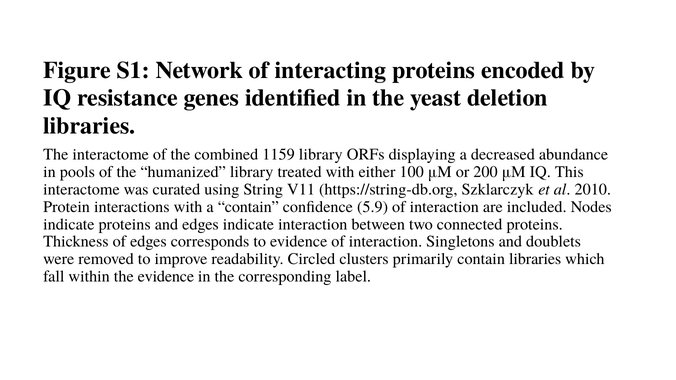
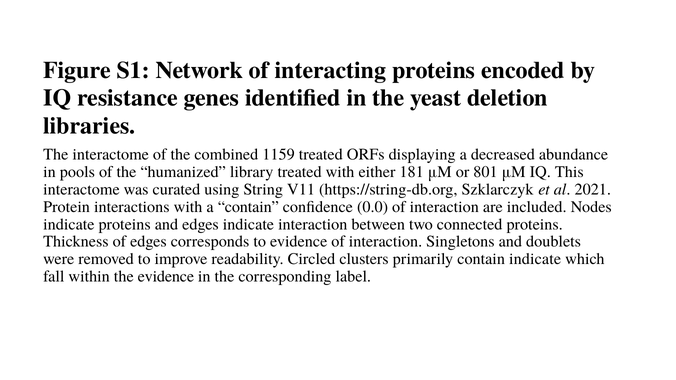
1159 library: library -> treated
100: 100 -> 181
200: 200 -> 801
2010: 2010 -> 2021
5.9: 5.9 -> 0.0
contain libraries: libraries -> indicate
